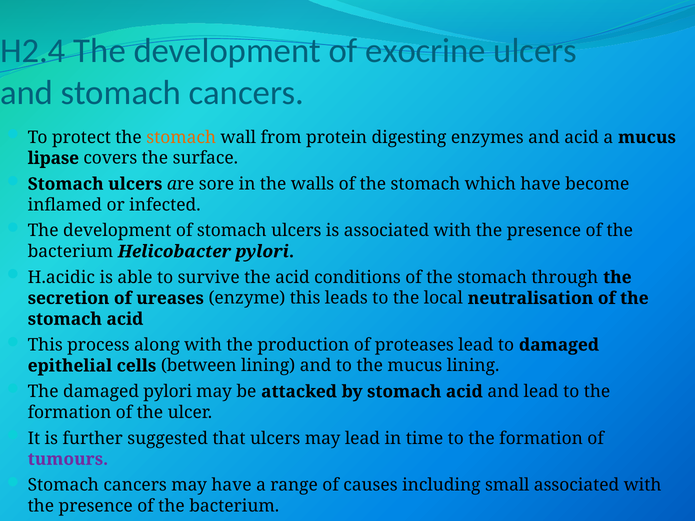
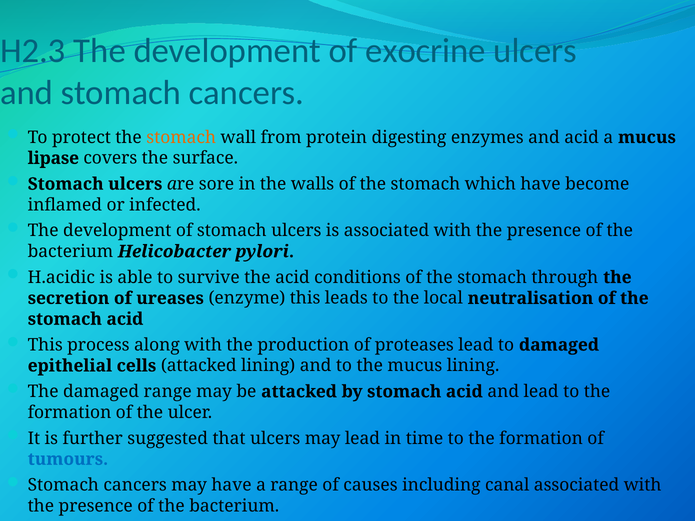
H2.4: H2.4 -> H2.3
cells between: between -> attacked
damaged pylori: pylori -> range
tumours colour: purple -> blue
small: small -> canal
